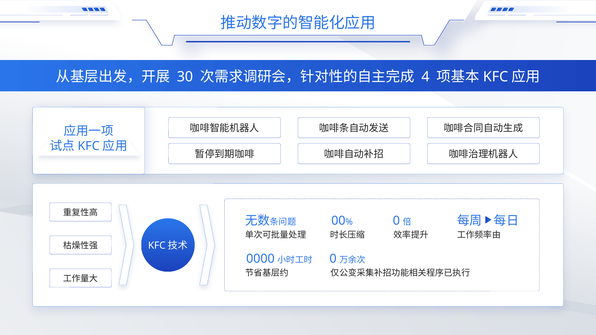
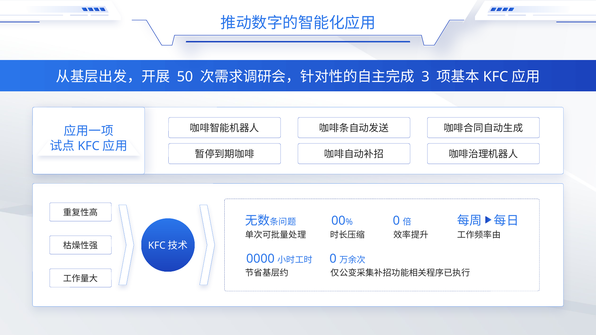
30: 30 -> 50
4: 4 -> 3
